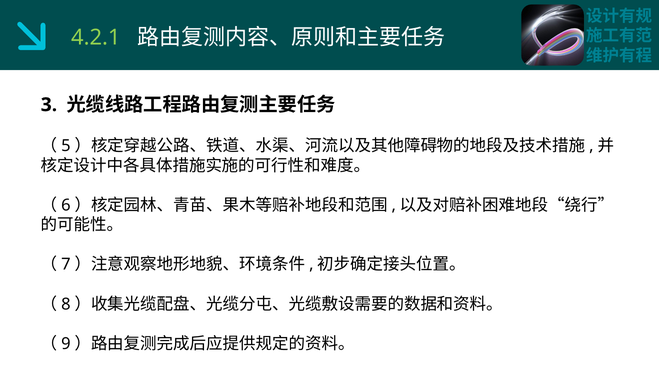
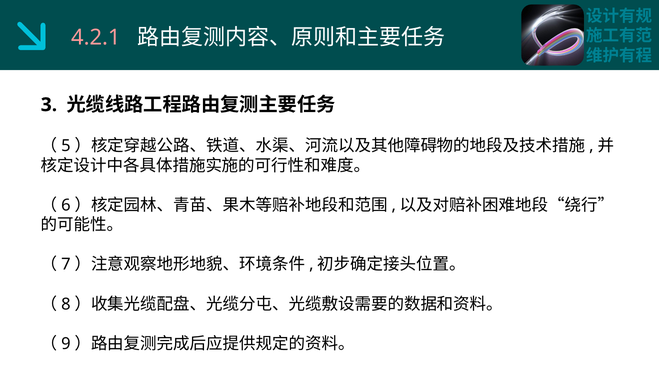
4.2.1 colour: light green -> pink
